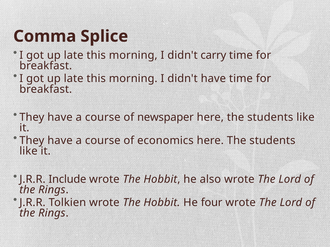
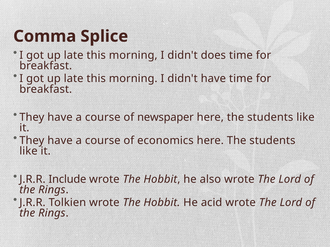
carry: carry -> does
four: four -> acid
